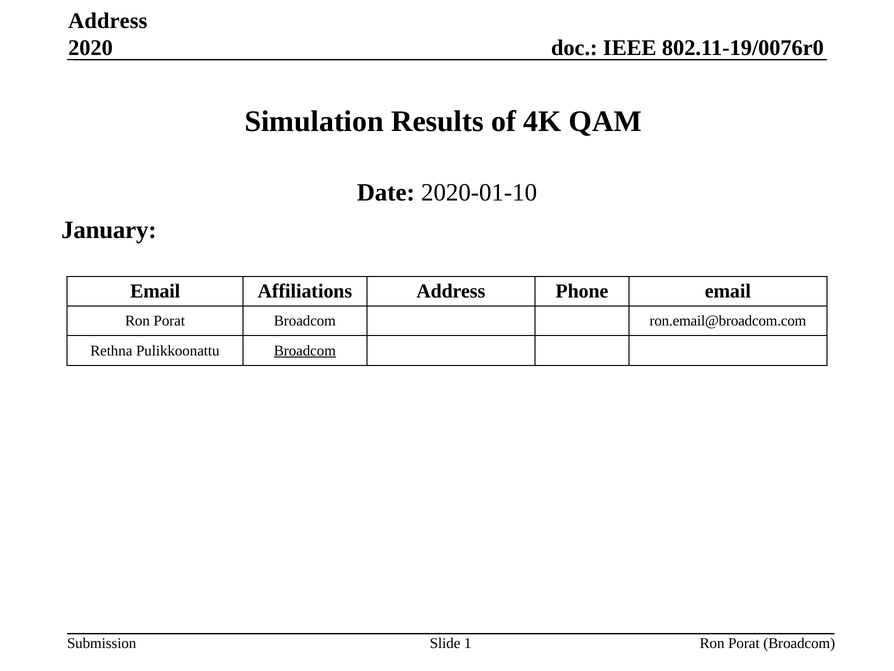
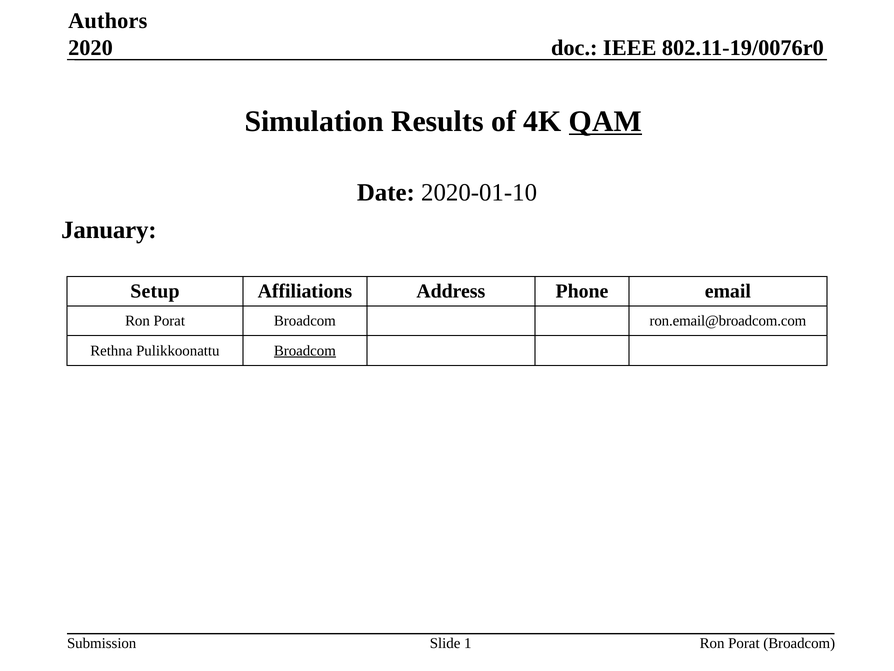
Address at (108, 21): Address -> Authors
QAM underline: none -> present
Email at (155, 291): Email -> Setup
